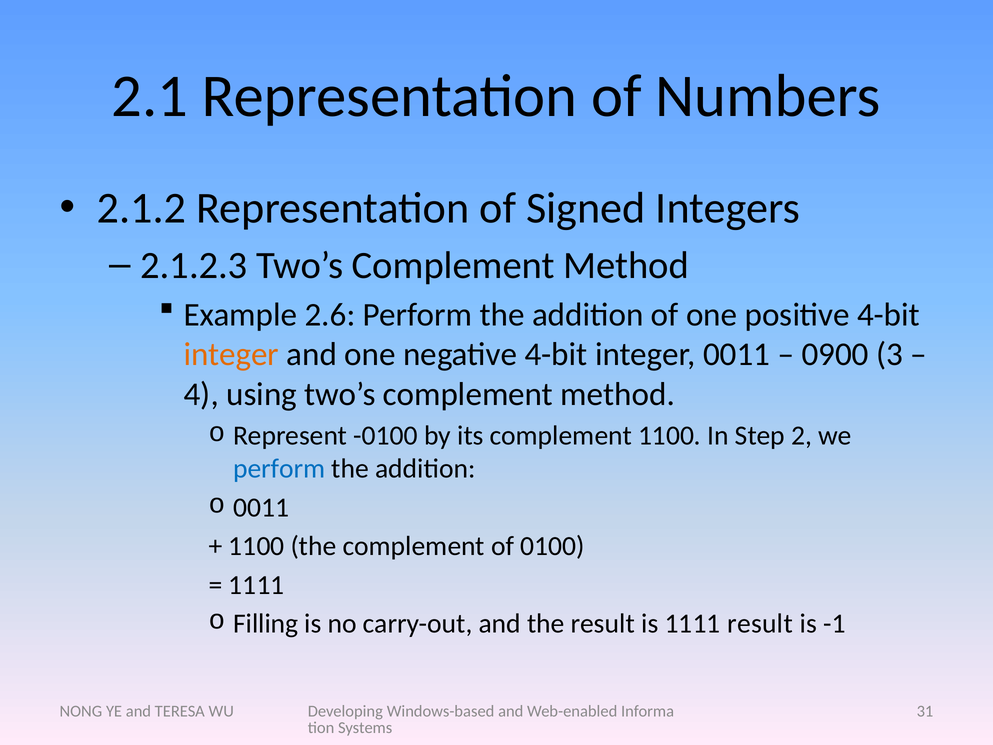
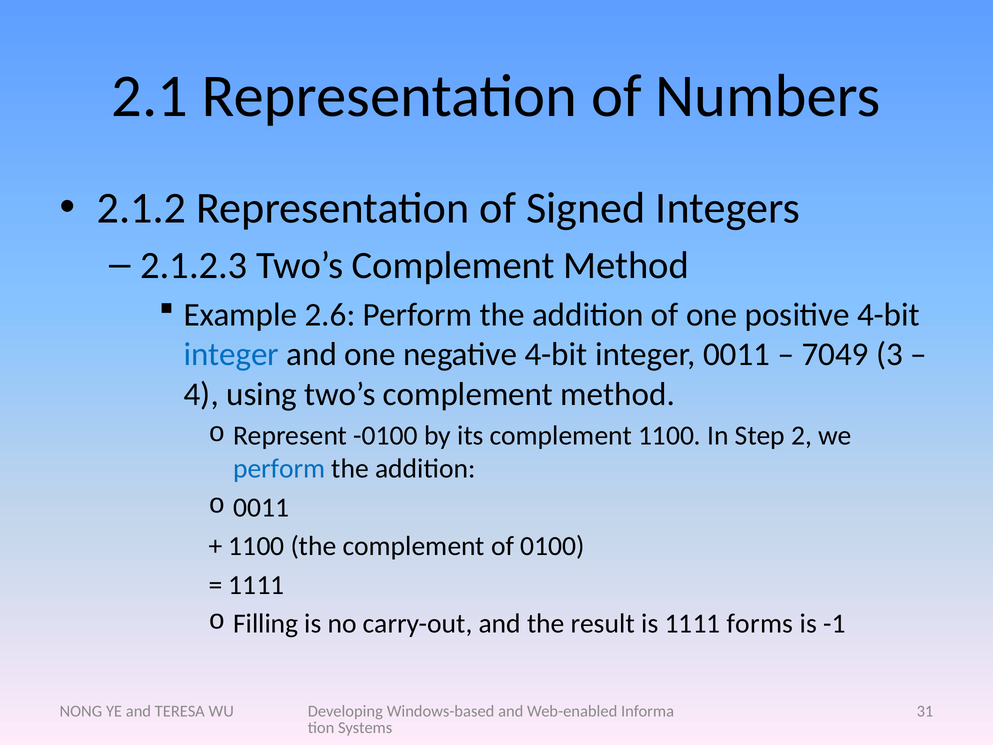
integer at (231, 354) colour: orange -> blue
0900: 0900 -> 7049
1111 result: result -> forms
